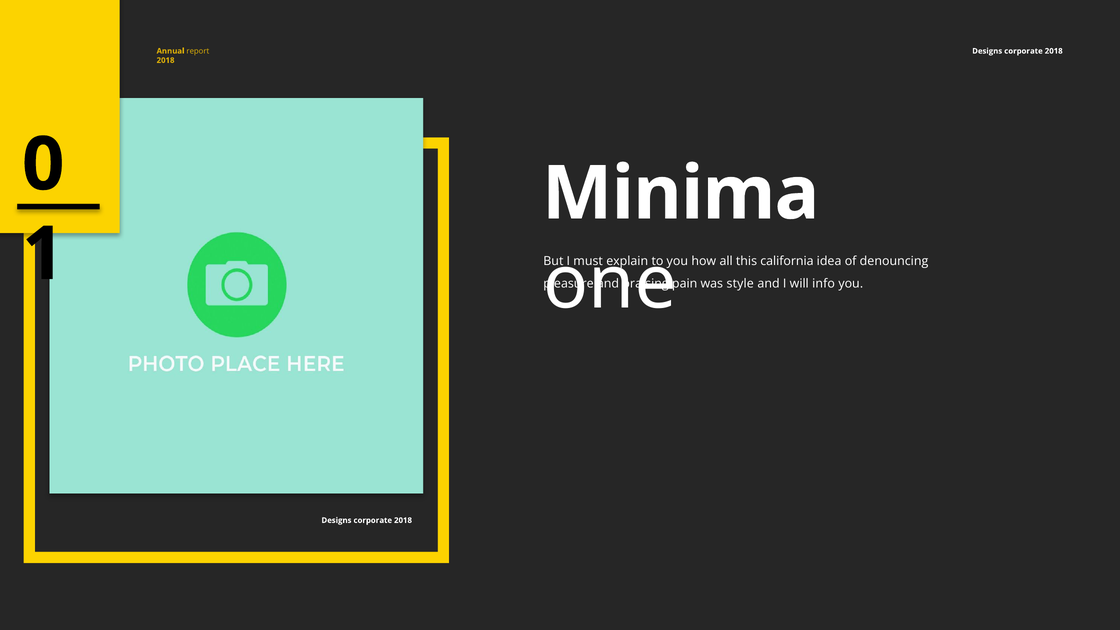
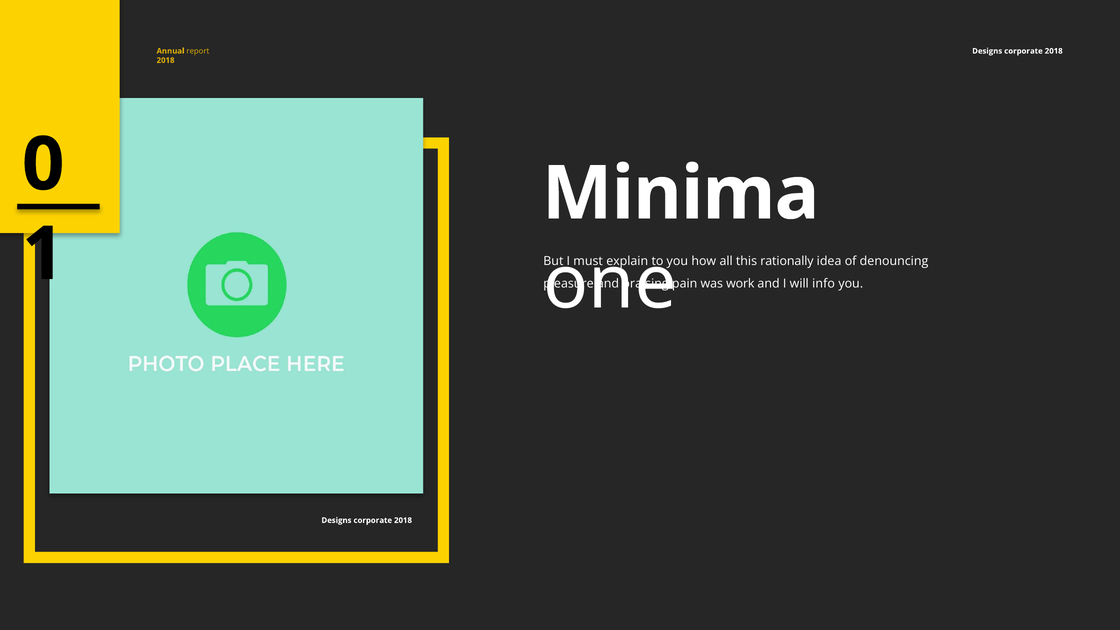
california: california -> rationally
style: style -> work
